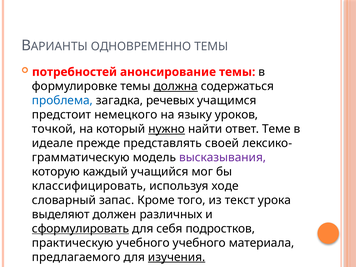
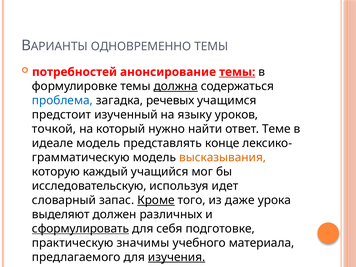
темы at (237, 72) underline: none -> present
немецкого: немецкого -> изученный
нужно underline: present -> none
идеале прежде: прежде -> модель
своей: своей -> конце
высказывания colour: purple -> orange
классифицировать: классифицировать -> исследовательскую
ходе: ходе -> идет
Кроме underline: none -> present
текст: текст -> даже
подростков: подростков -> подготовке
практическую учебного: учебного -> значимы
